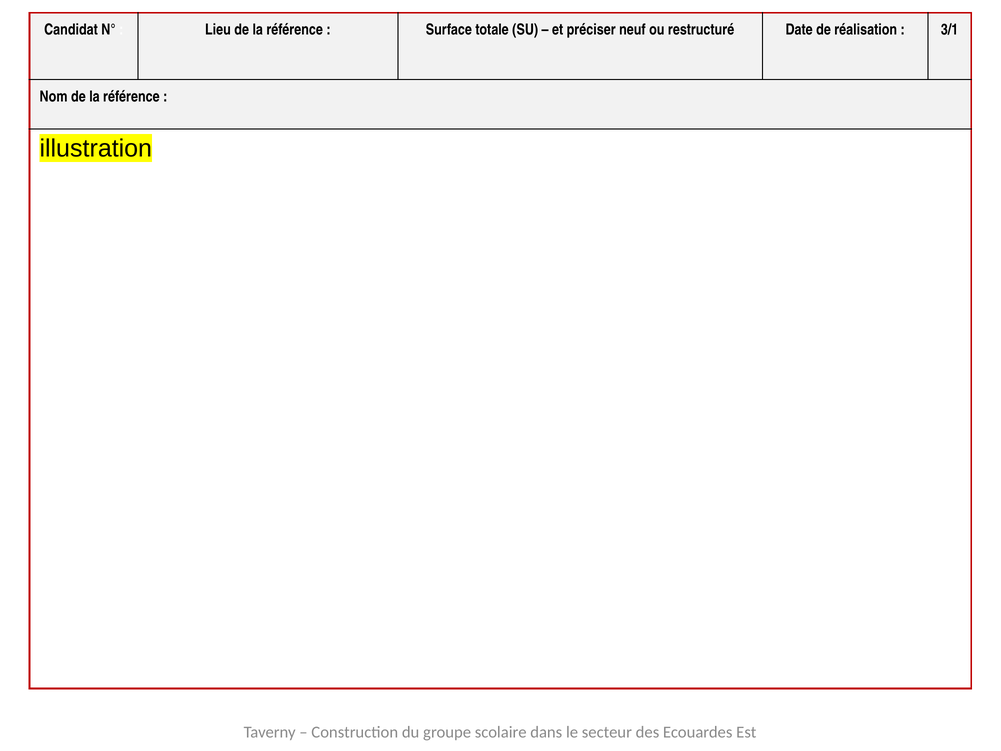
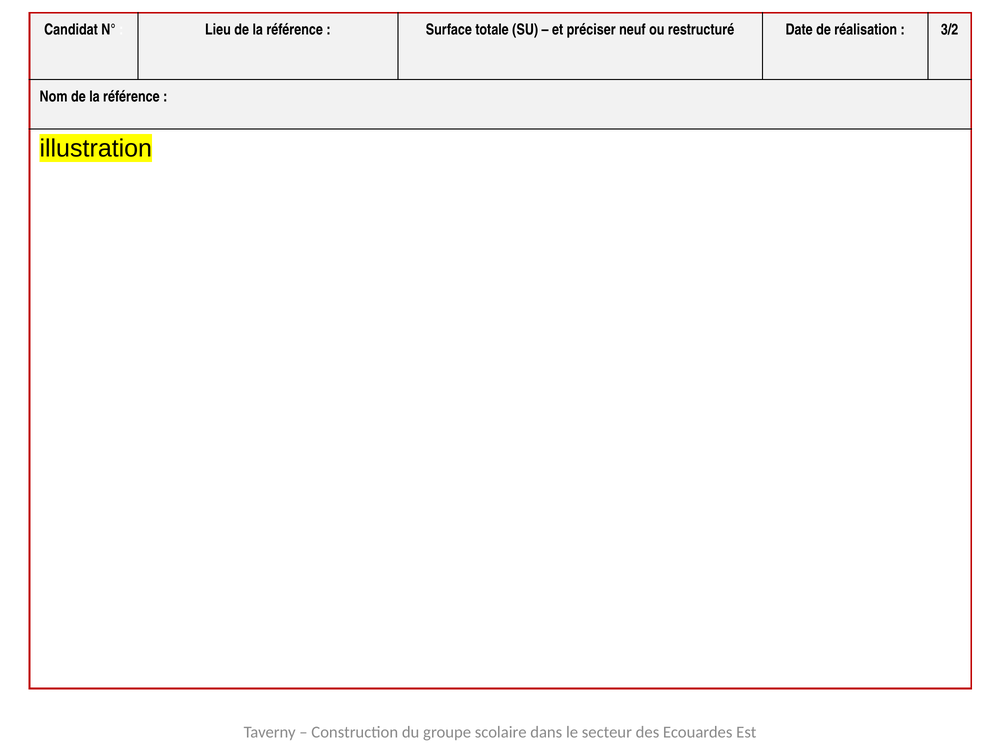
3/1: 3/1 -> 3/2
